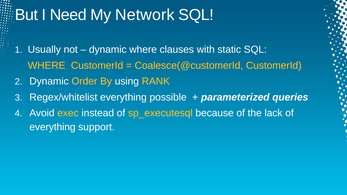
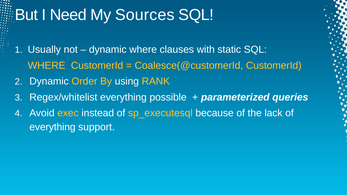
Network: Network -> Sources
